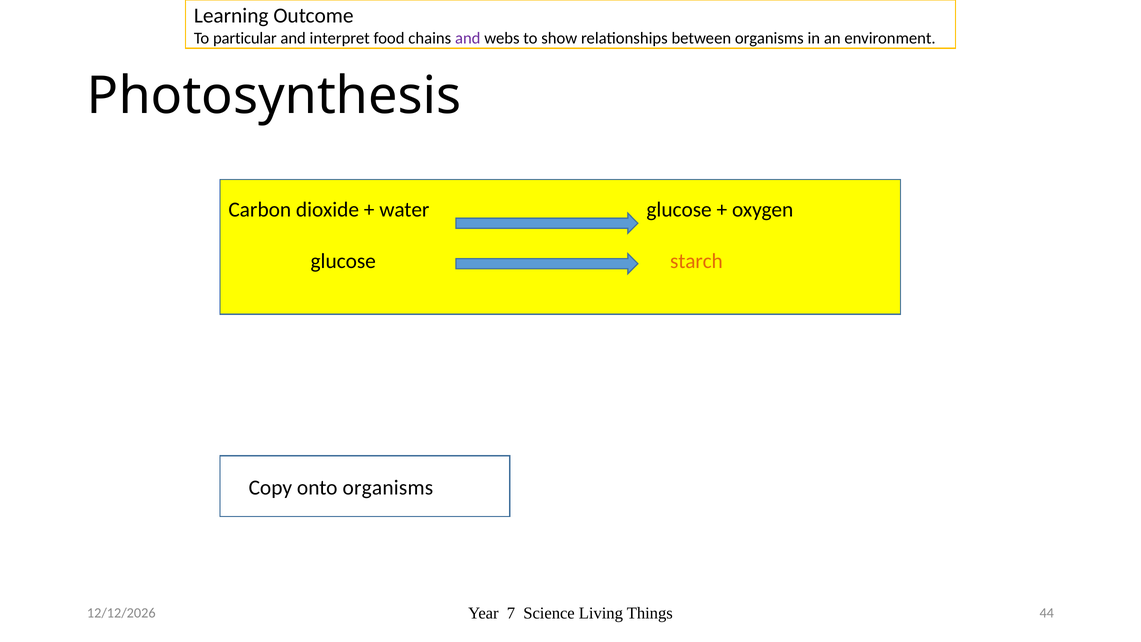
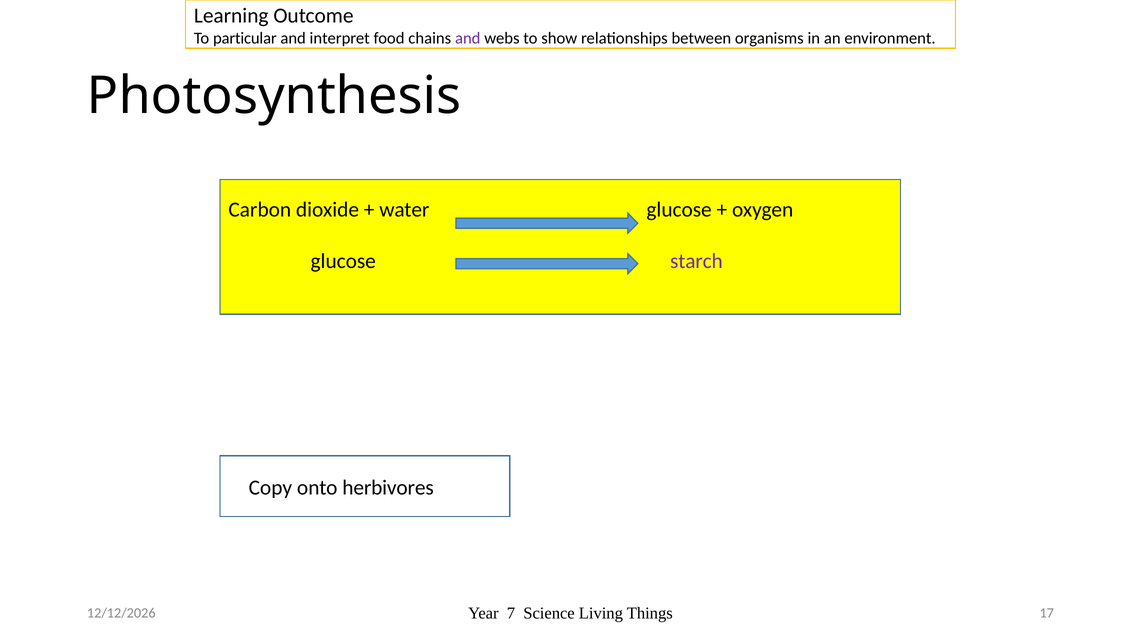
starch colour: orange -> purple
onto organisms: organisms -> herbivores
44: 44 -> 17
